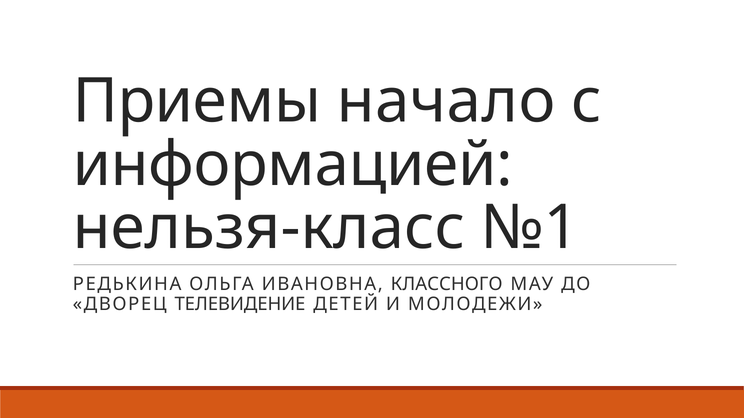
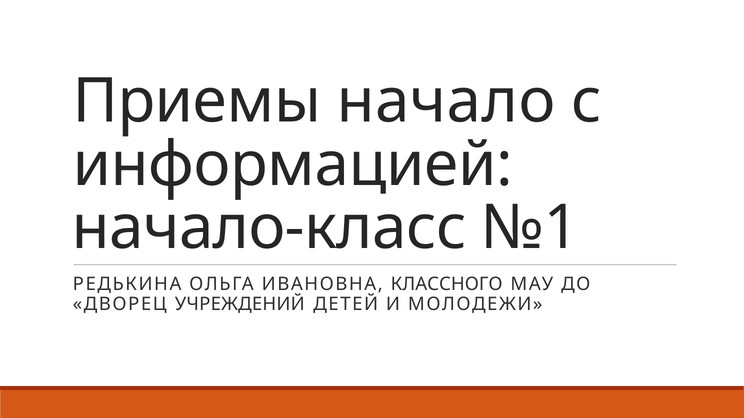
нельзя-класс: нельзя-класс -> начало-класс
ТЕЛЕВИДЕНИЕ: ТЕЛЕВИДЕНИЕ -> УЧРЕЖДЕНИЙ
